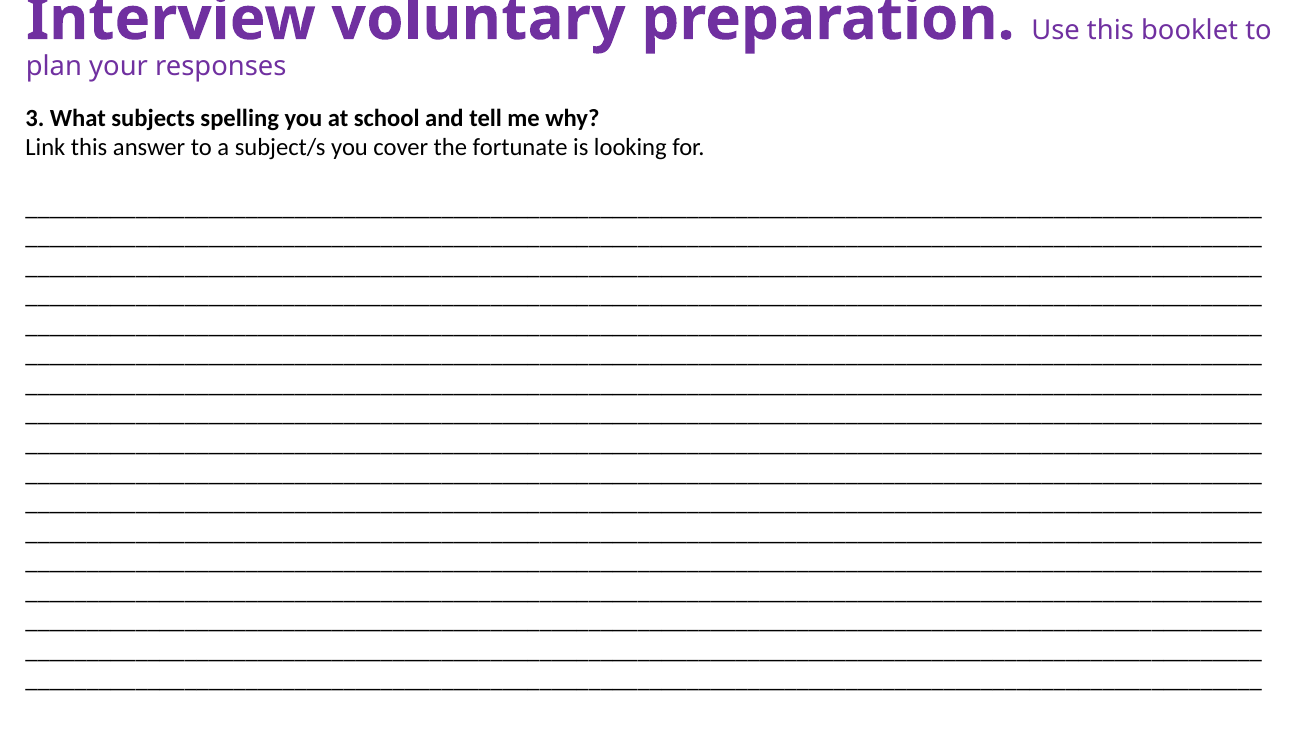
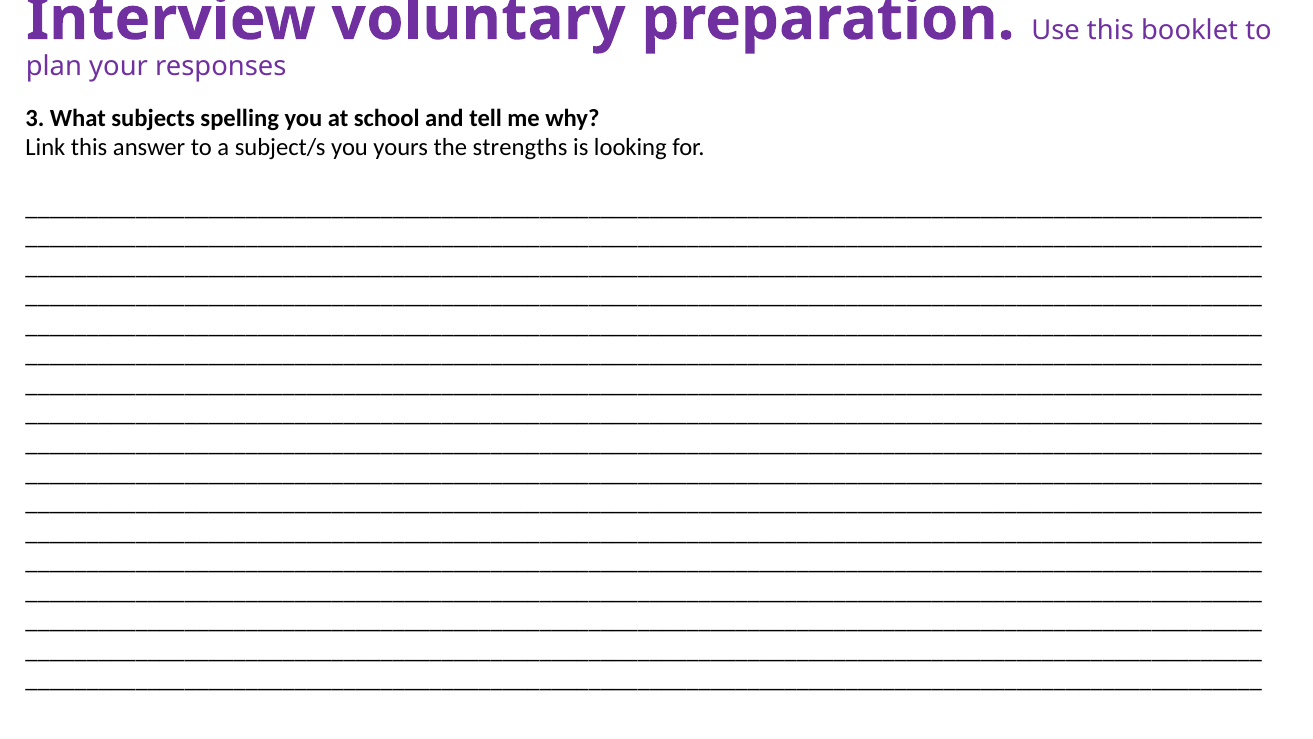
cover: cover -> yours
fortunate: fortunate -> strengths
